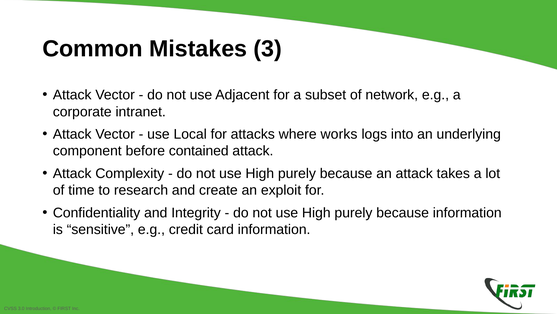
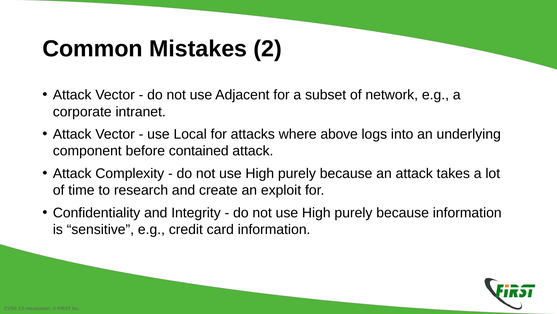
3: 3 -> 2
works: works -> above
